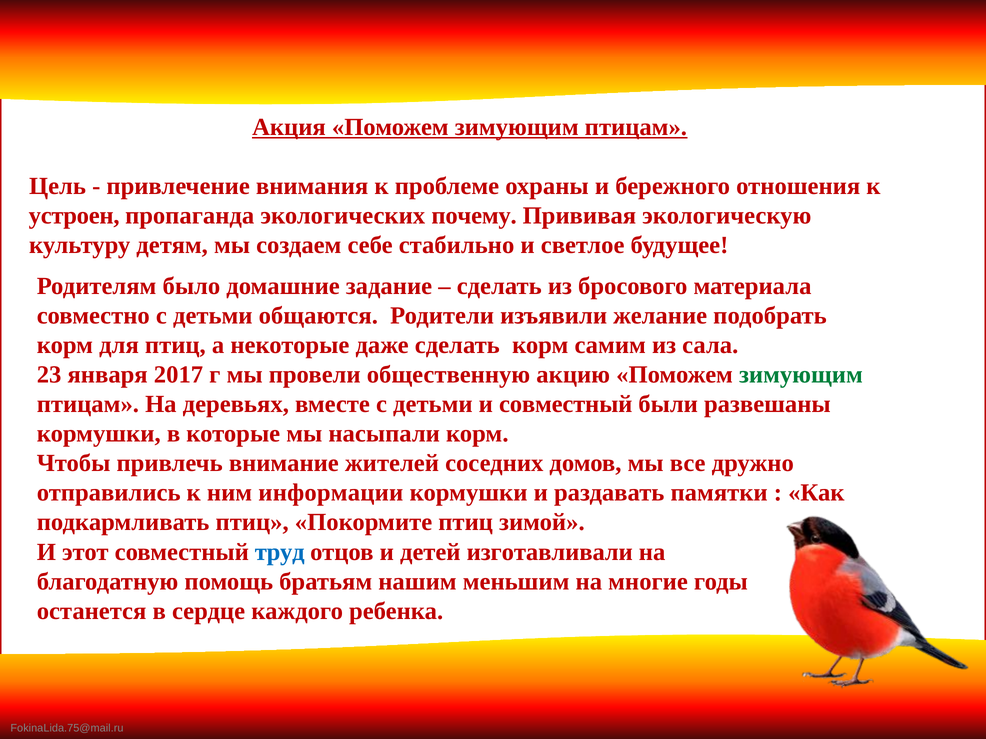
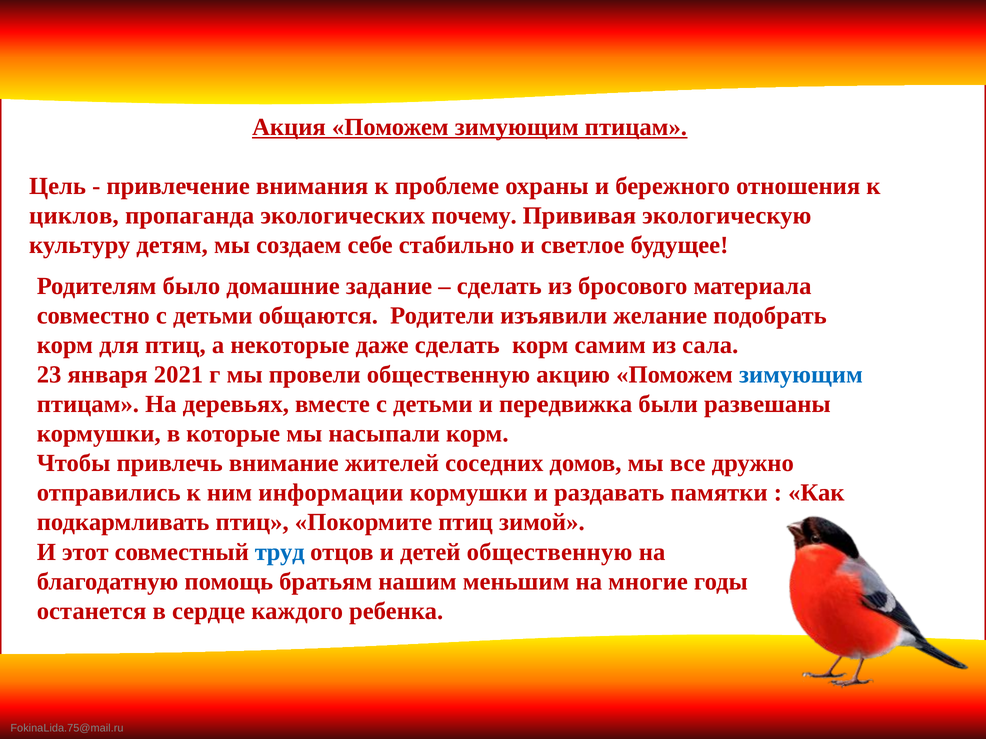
устроен: устроен -> циклов
2017: 2017 -> 2021
зимующим at (801, 375) colour: green -> blue
и совместный: совместный -> передвижка
детей изготавливали: изготавливали -> общественную
